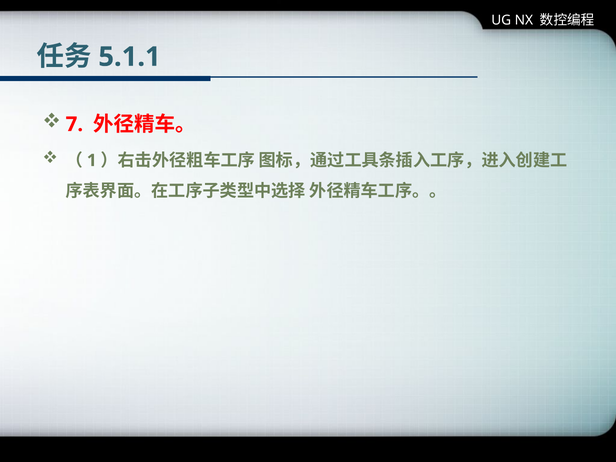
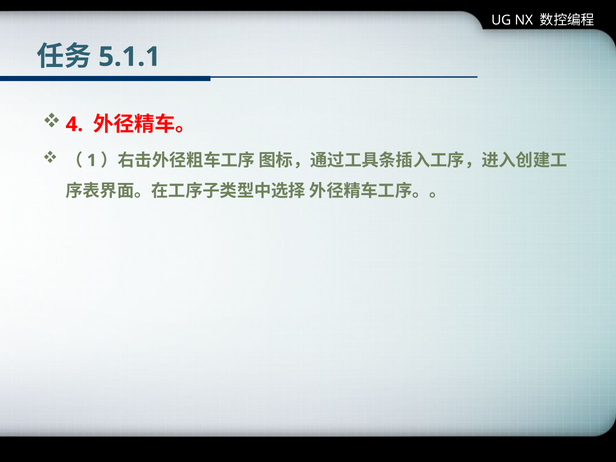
7: 7 -> 4
